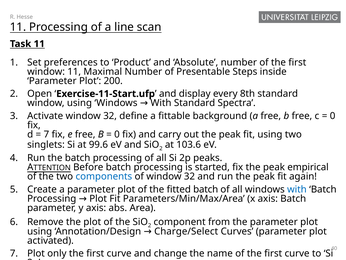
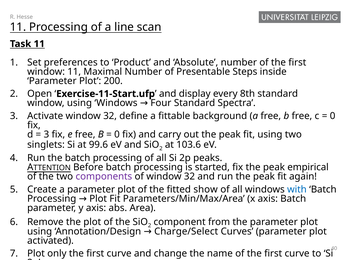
With at (161, 103): With -> Four
7 at (46, 134): 7 -> 3
components colour: blue -> purple
fitted batch: batch -> show
